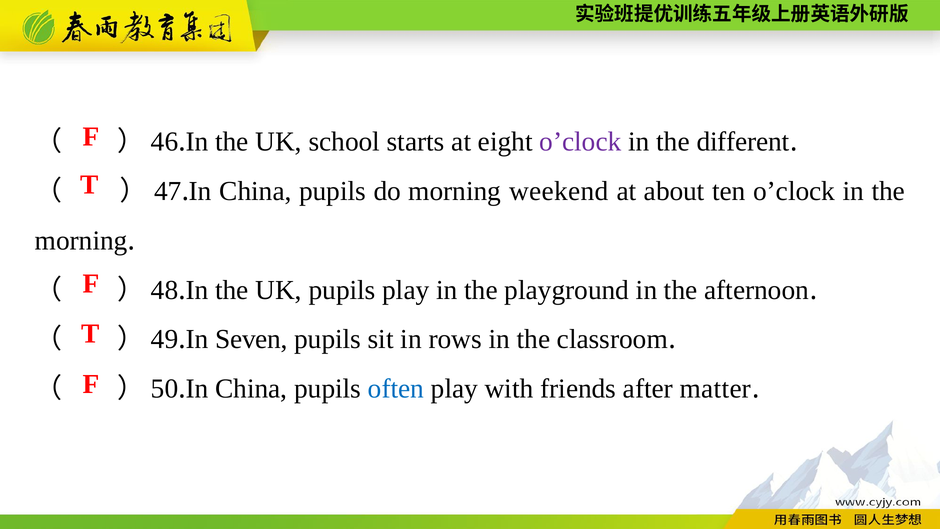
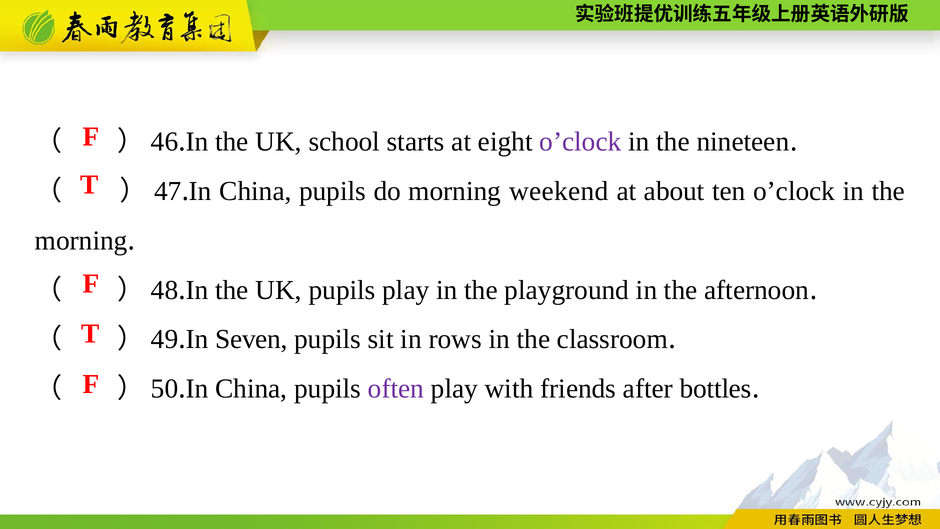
different: different -> nineteen
often colour: blue -> purple
matter: matter -> bottles
